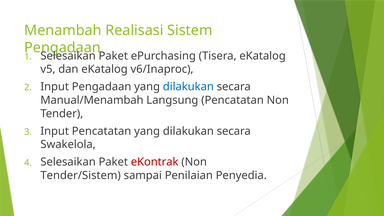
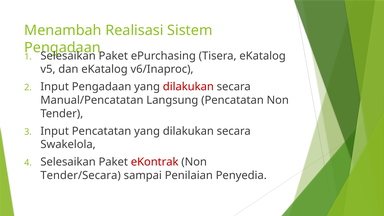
dilakukan at (188, 87) colour: blue -> red
Manual/Menambah: Manual/Menambah -> Manual/Pencatatan
Tender/Sistem: Tender/Sistem -> Tender/Secara
